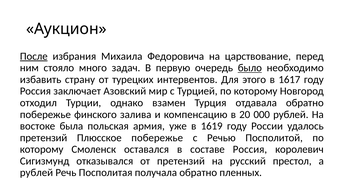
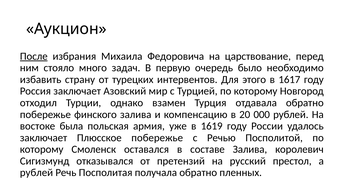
было underline: present -> none
претензий at (44, 137): претензий -> заключает
составе Россия: Россия -> Залива
